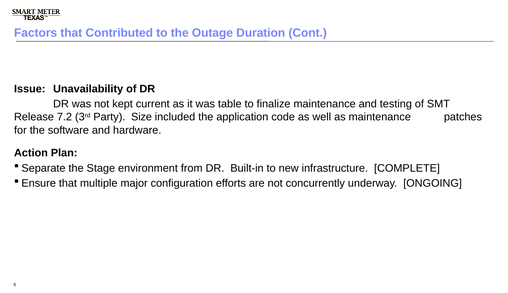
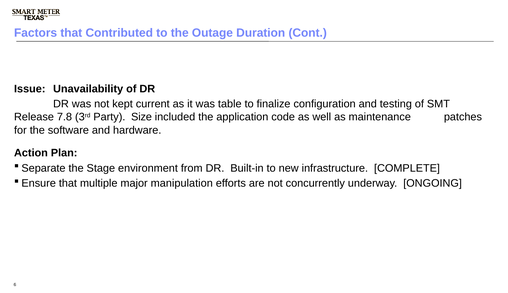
finalize maintenance: maintenance -> configuration
7.2: 7.2 -> 7.8
configuration: configuration -> manipulation
